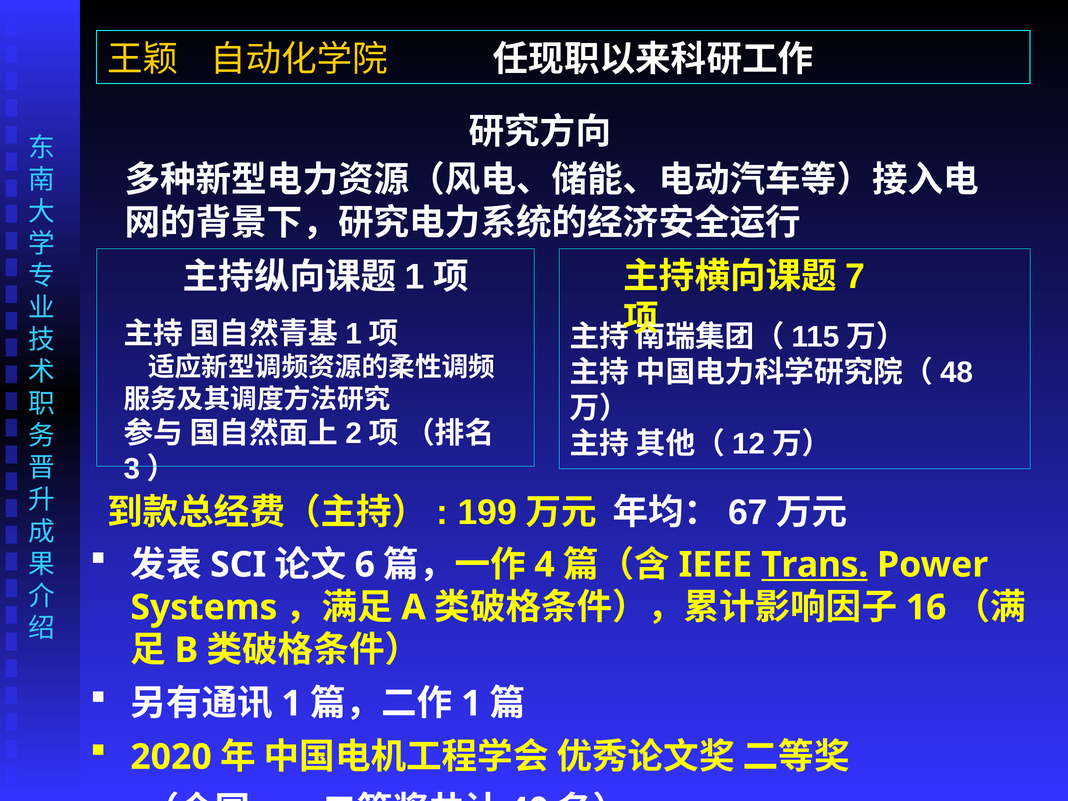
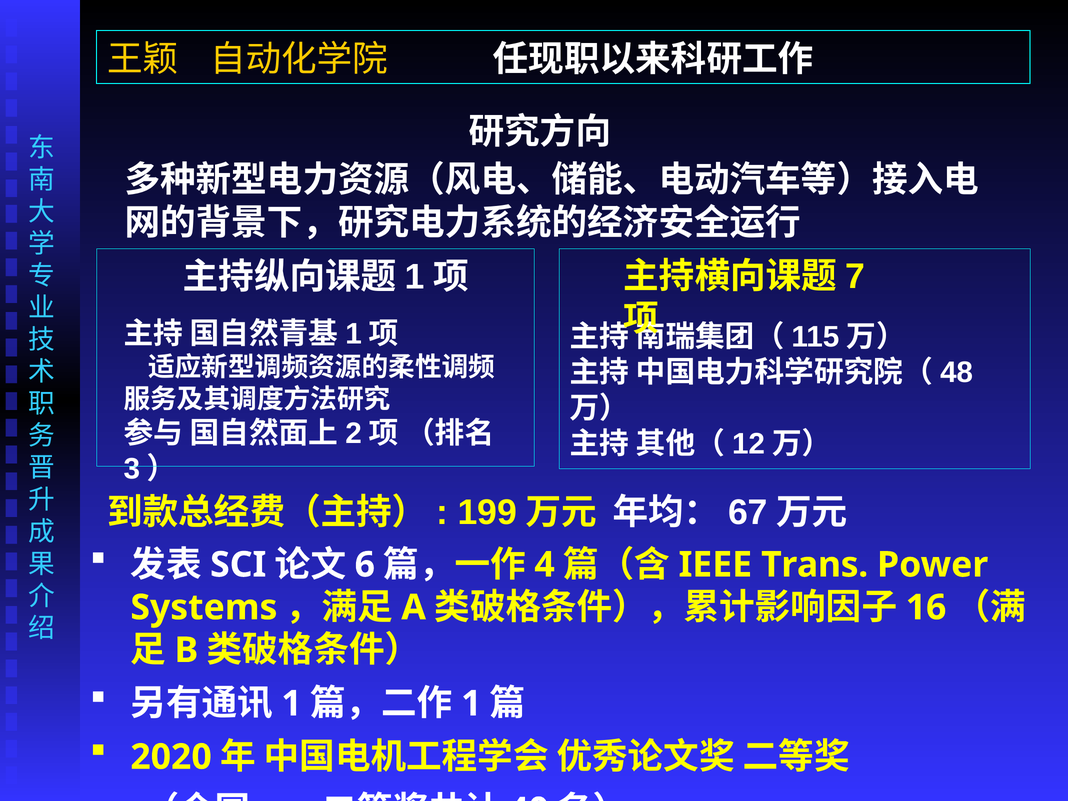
Trans underline: present -> none
